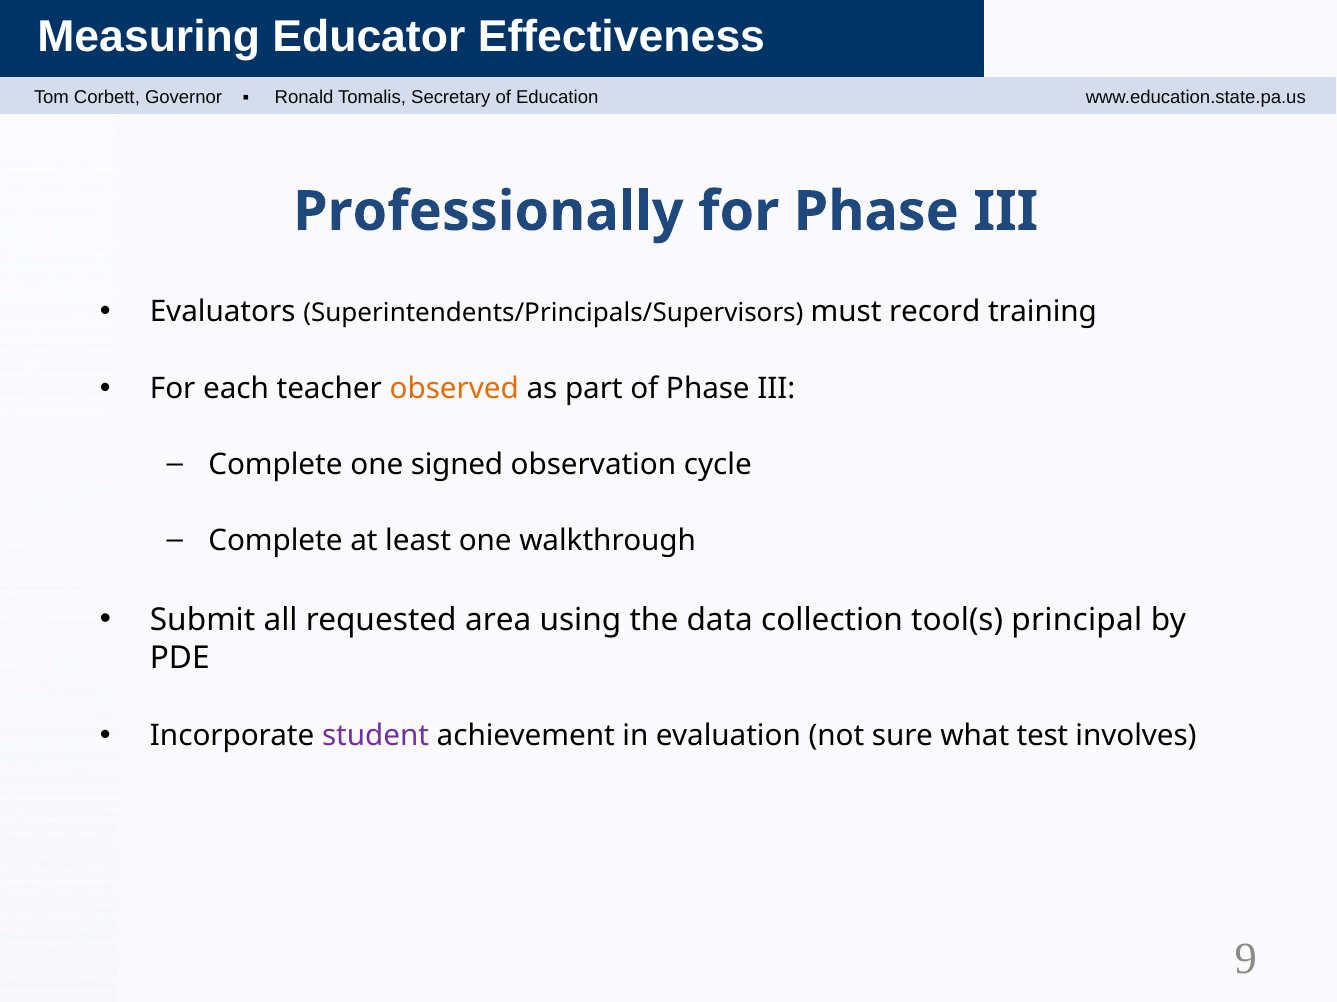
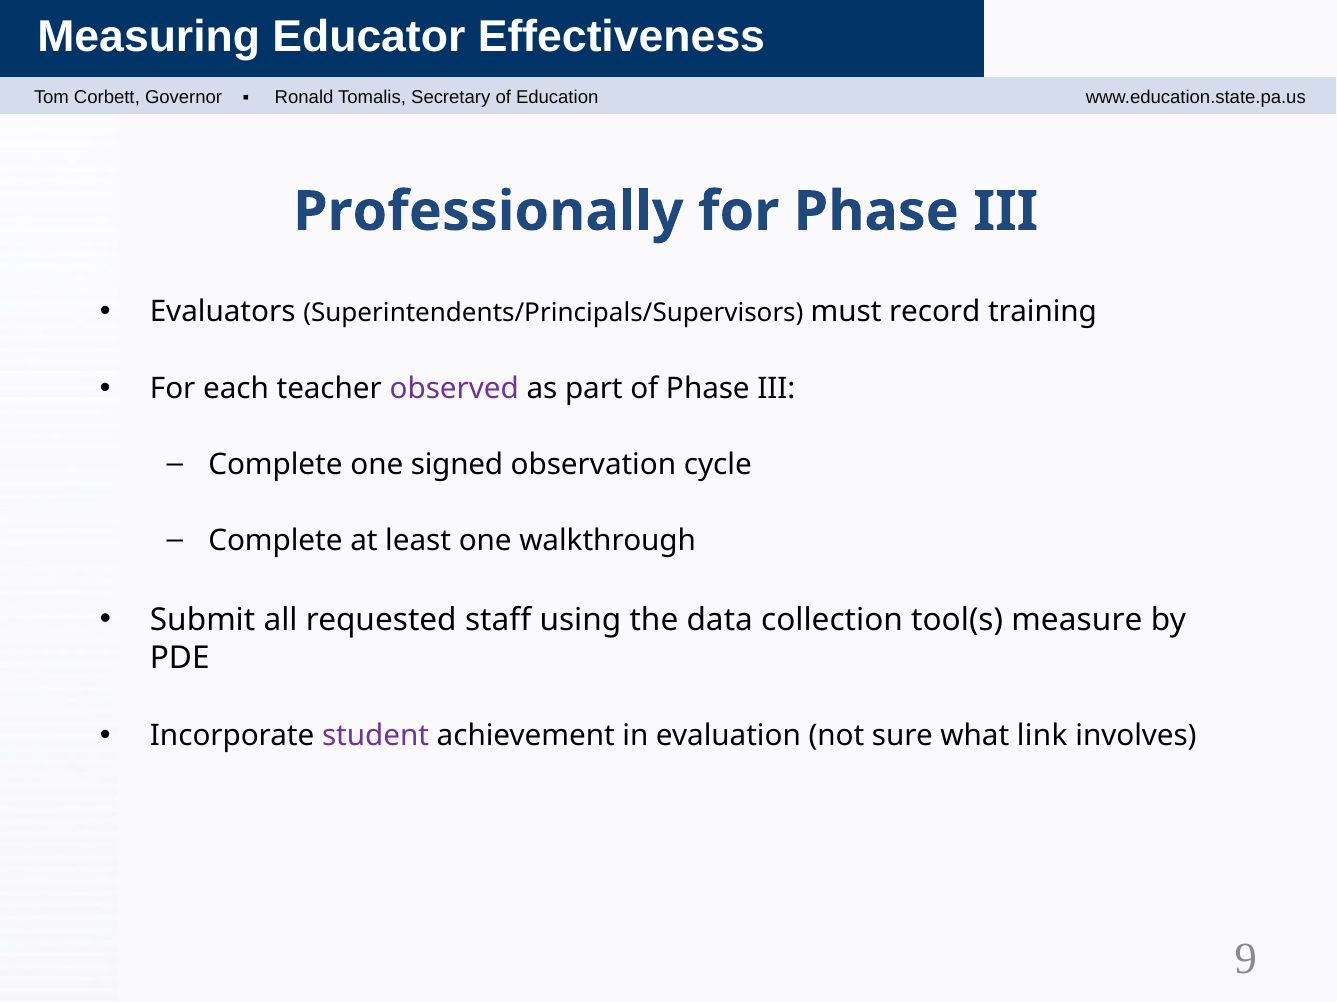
observed colour: orange -> purple
area: area -> staff
principal: principal -> measure
test: test -> link
